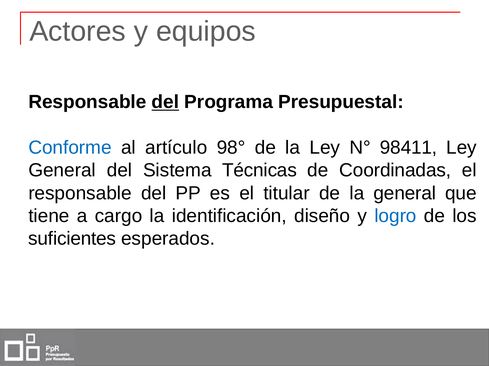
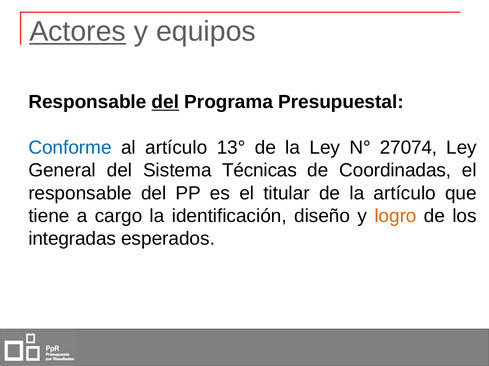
Actores underline: none -> present
98°: 98° -> 13°
98411: 98411 -> 27074
la general: general -> artículo
logro colour: blue -> orange
suficientes: suficientes -> integradas
